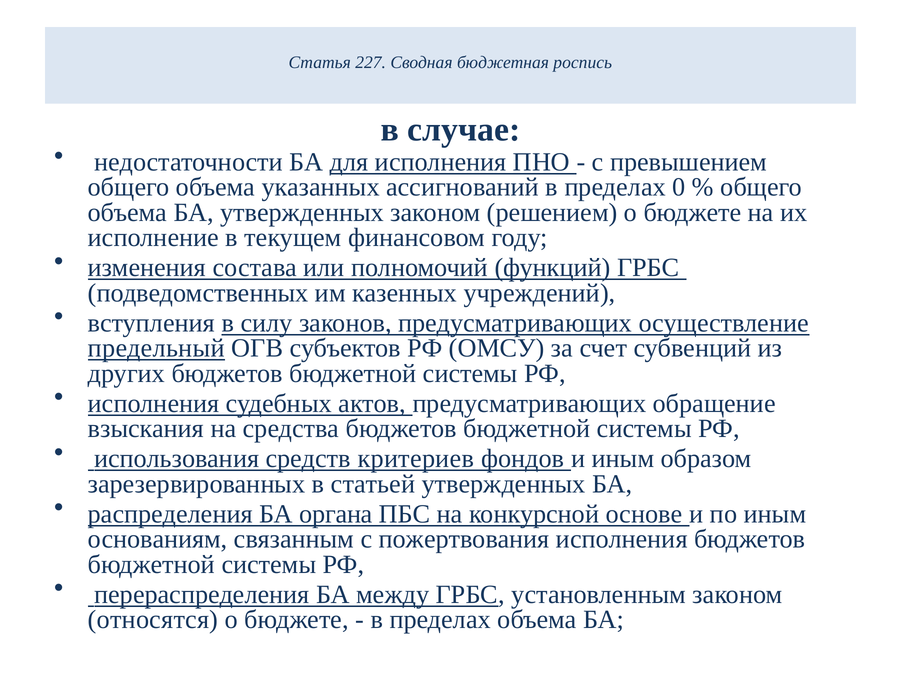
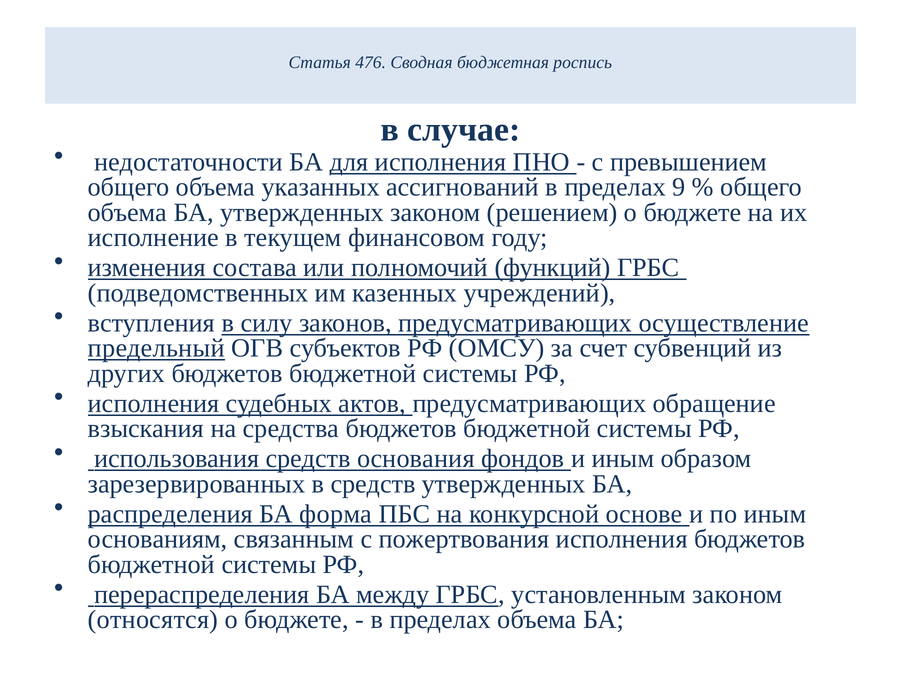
227: 227 -> 476
0: 0 -> 9
критериев: критериев -> основания
в статьей: статьей -> средств
органа: органа -> форма
